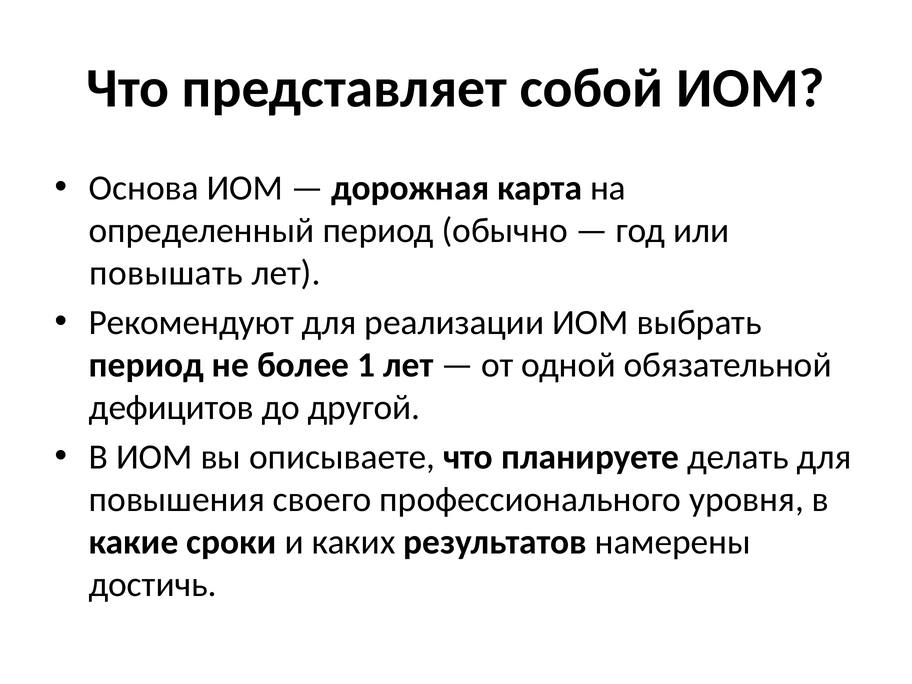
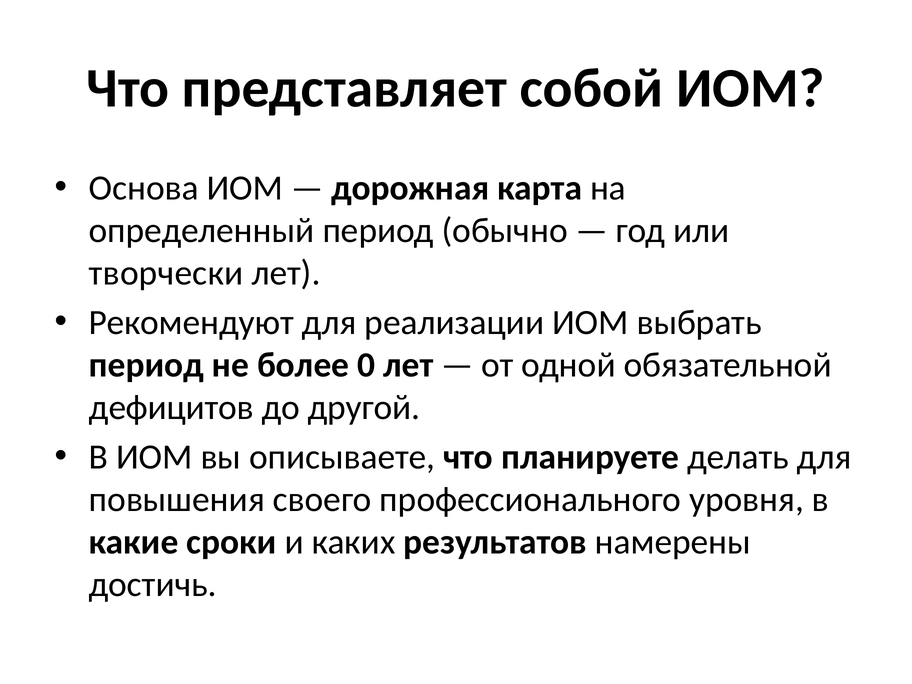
повышать: повышать -> творчески
1: 1 -> 0
